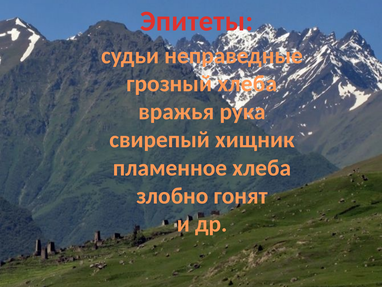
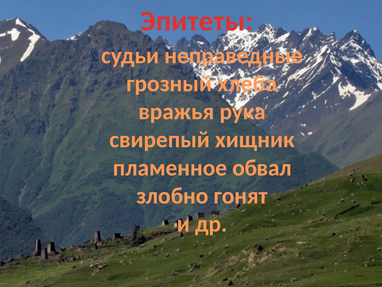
пламенное хлеба: хлеба -> обвал
